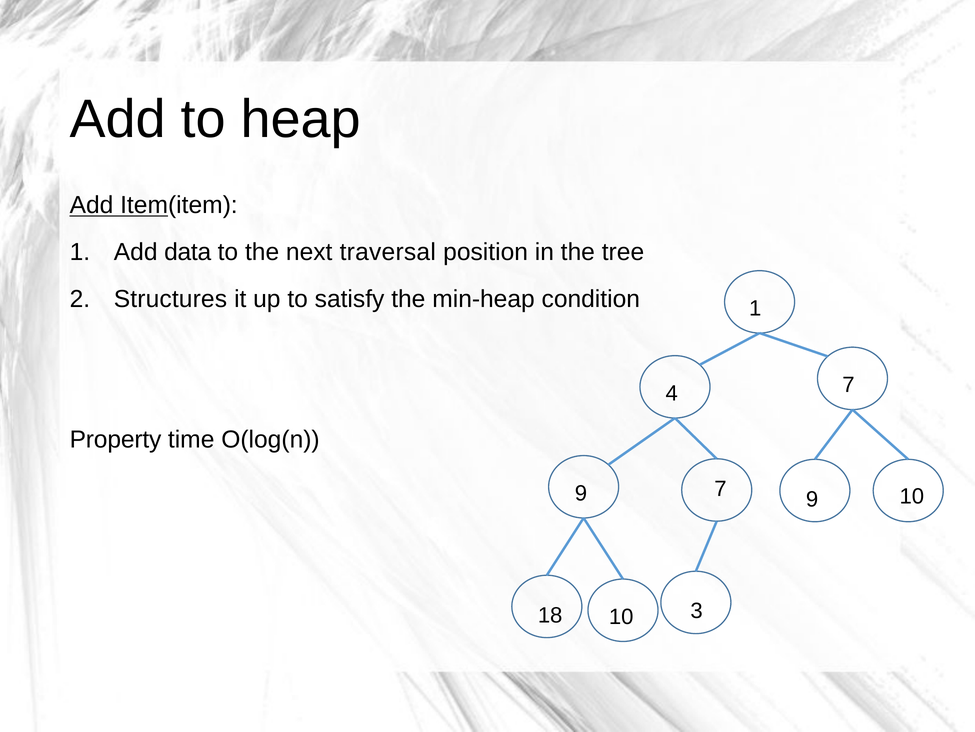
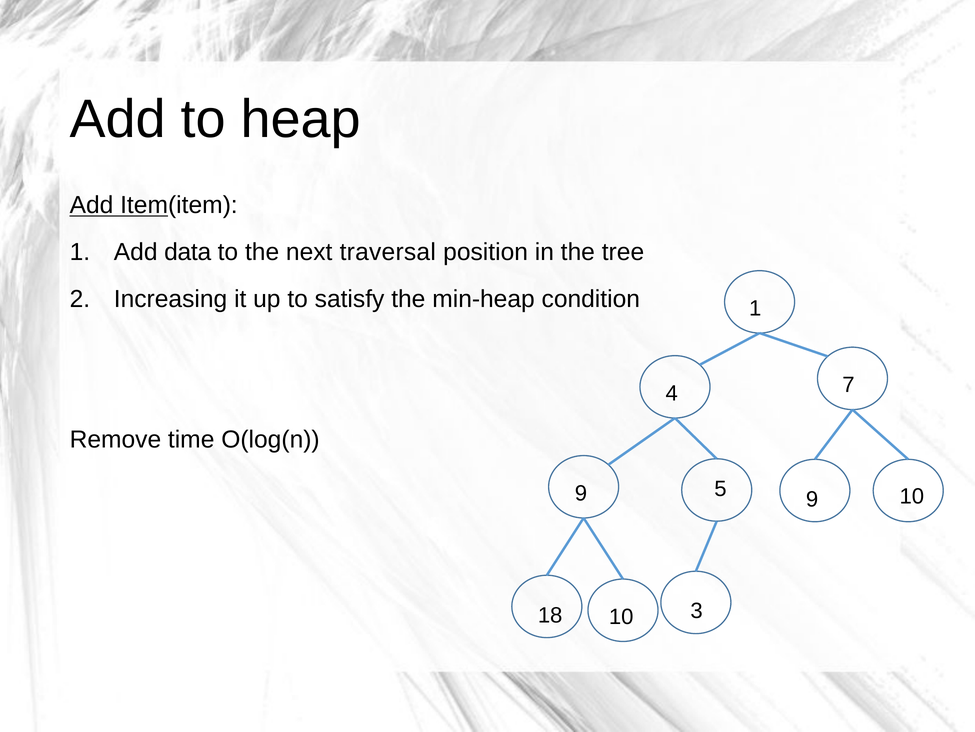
Structures: Structures -> Increasing
Property: Property -> Remove
9 7: 7 -> 5
